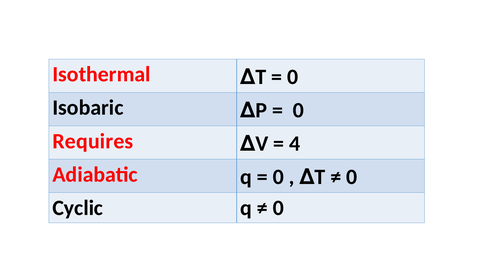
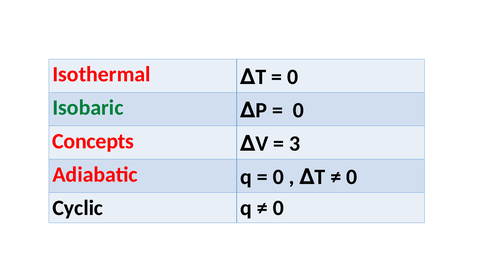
Isobaric colour: black -> green
Requires: Requires -> Concepts
4: 4 -> 3
